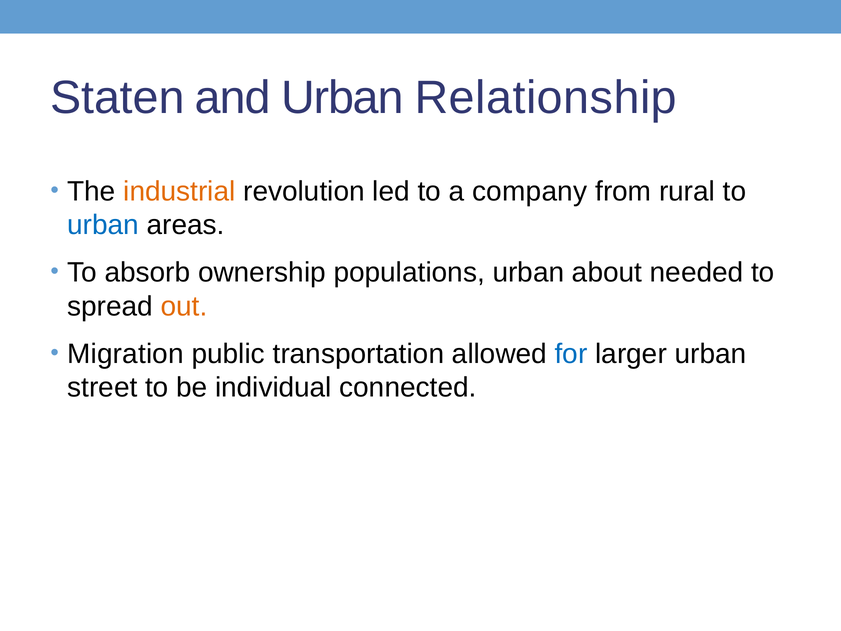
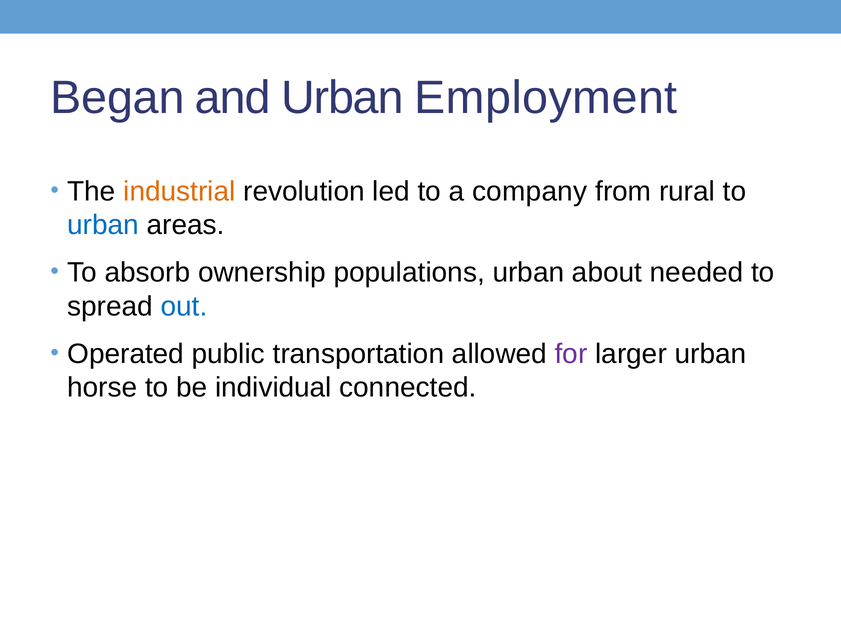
Staten: Staten -> Began
Relationship: Relationship -> Employment
out colour: orange -> blue
Migration: Migration -> Operated
for colour: blue -> purple
street: street -> horse
